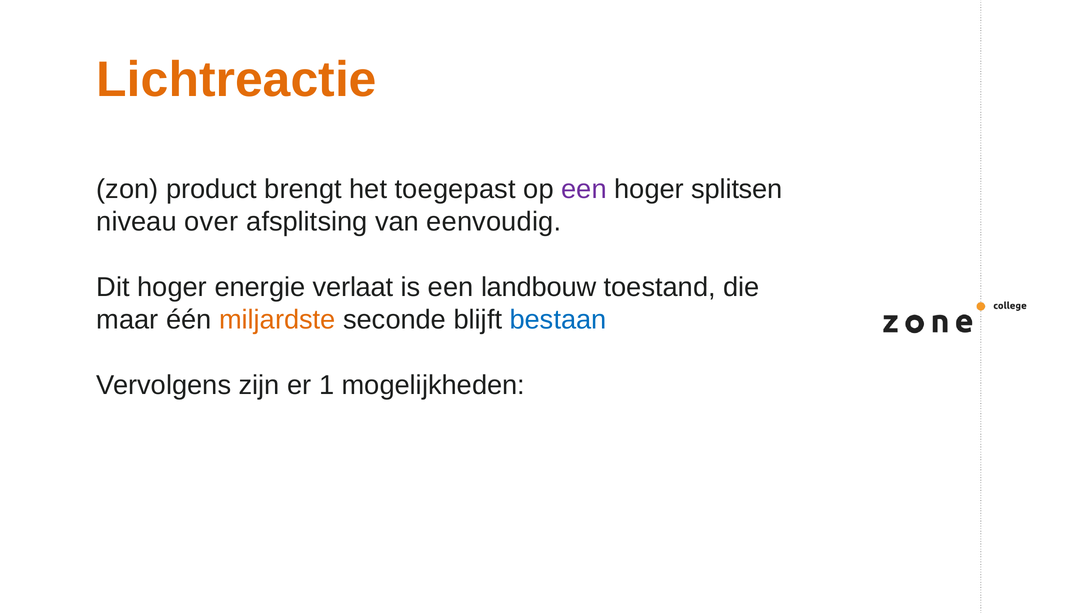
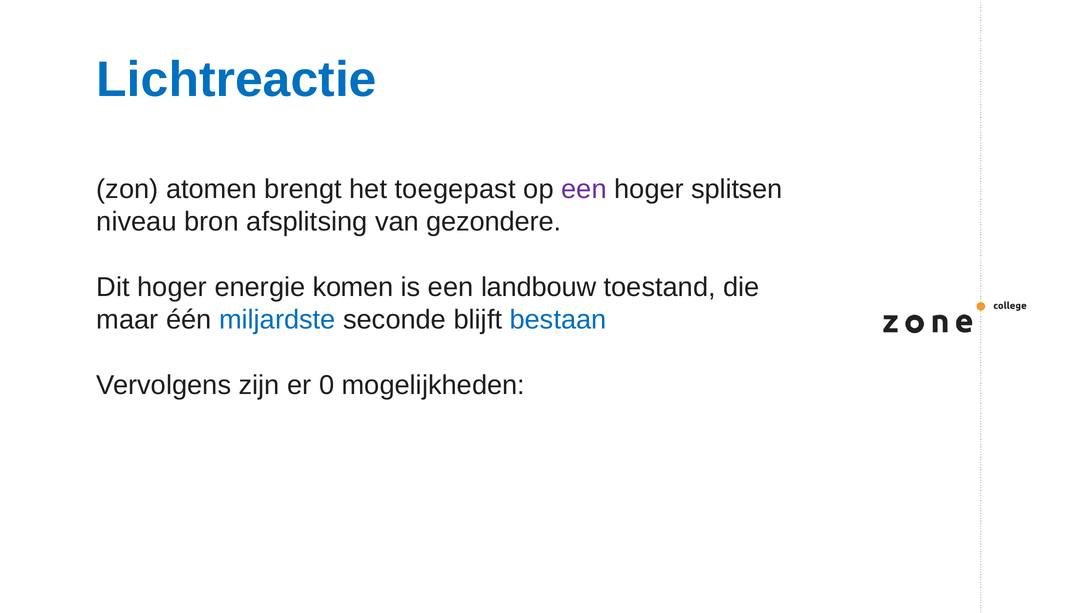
Lichtreactie colour: orange -> blue
product: product -> atomen
over: over -> bron
eenvoudig: eenvoudig -> gezondere
verlaat: verlaat -> komen
miljardste colour: orange -> blue
1: 1 -> 0
